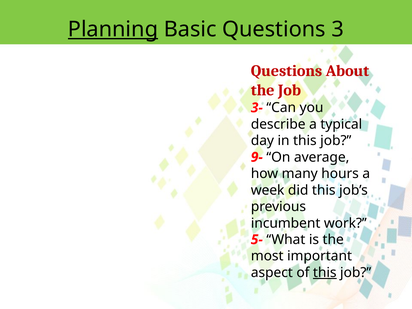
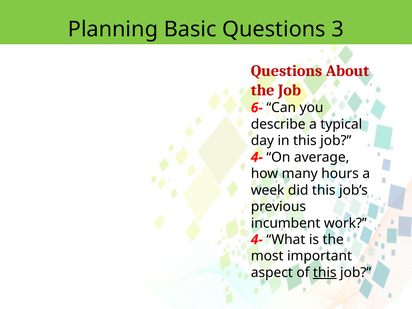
Planning underline: present -> none
3-: 3- -> 6-
9- at (257, 157): 9- -> 4-
5- at (257, 240): 5- -> 4-
